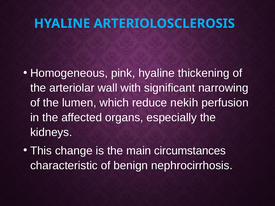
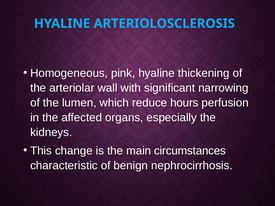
nekih: nekih -> hours
